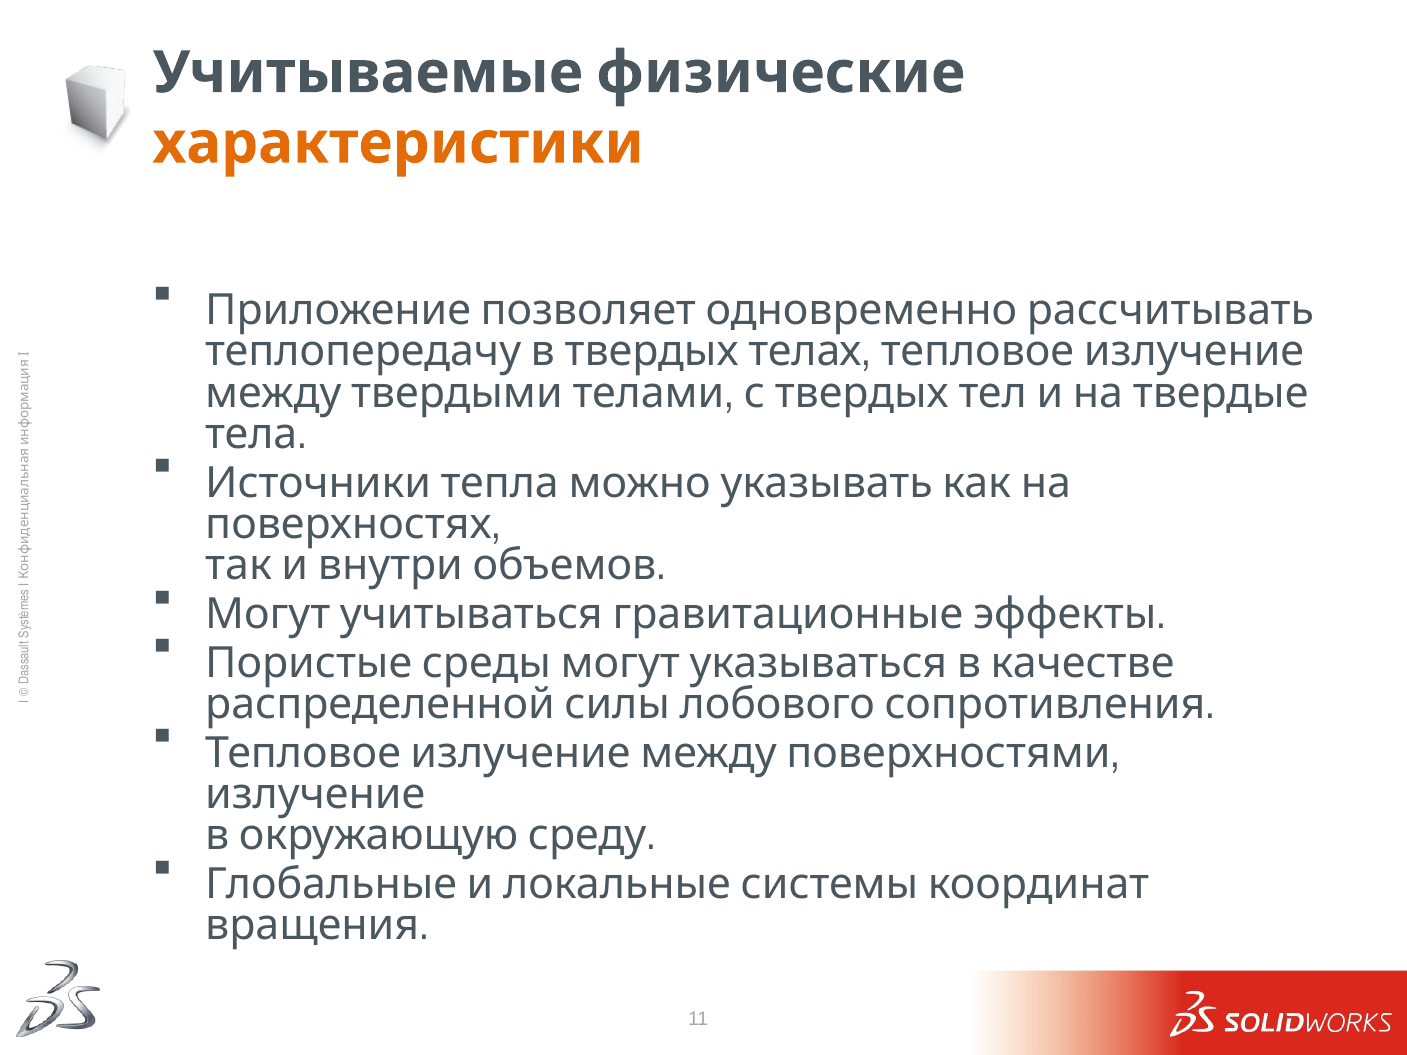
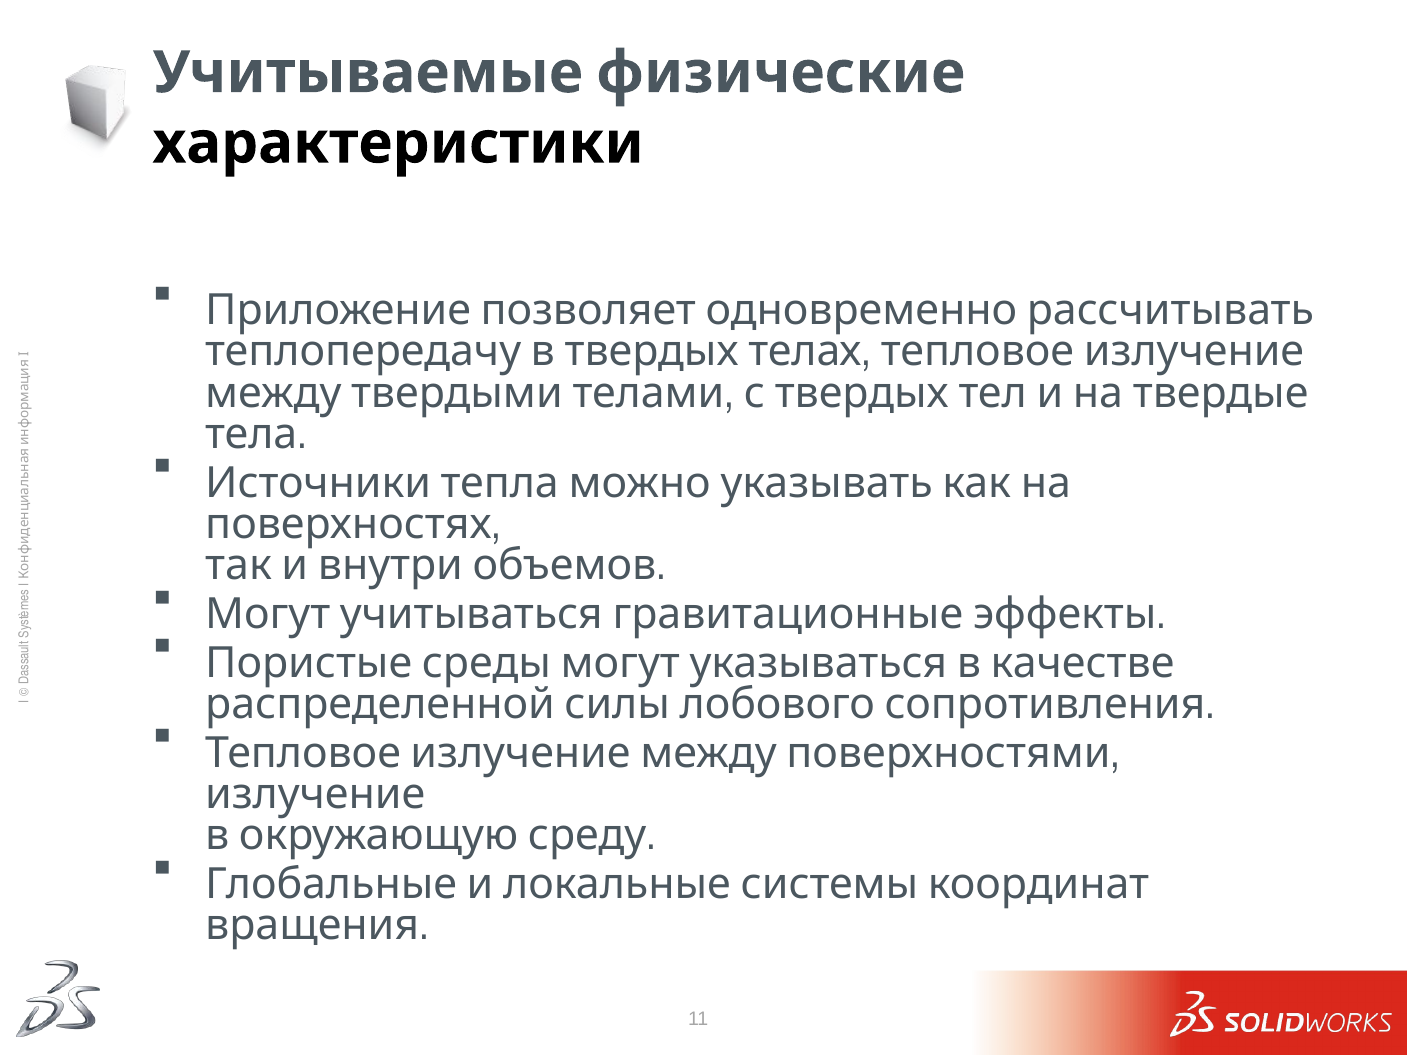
характеристики colour: orange -> black
